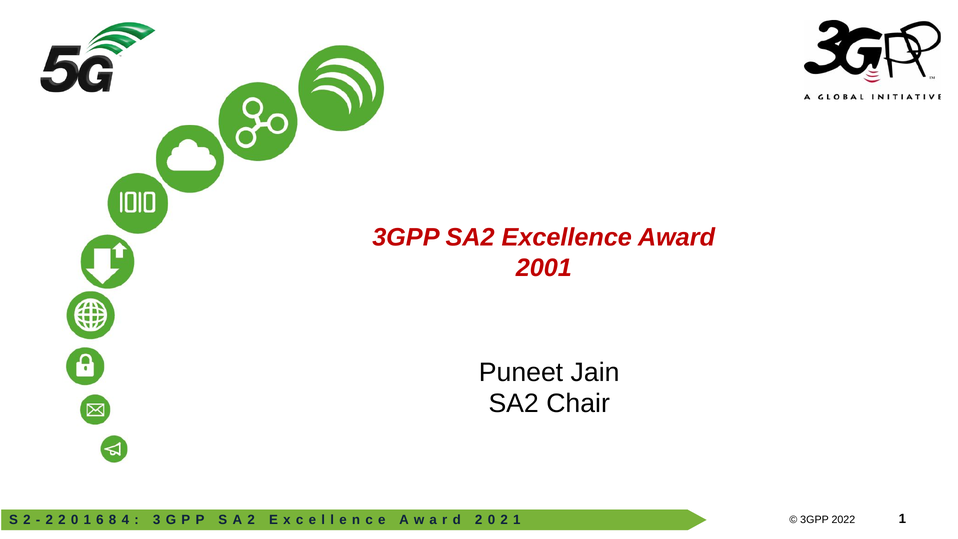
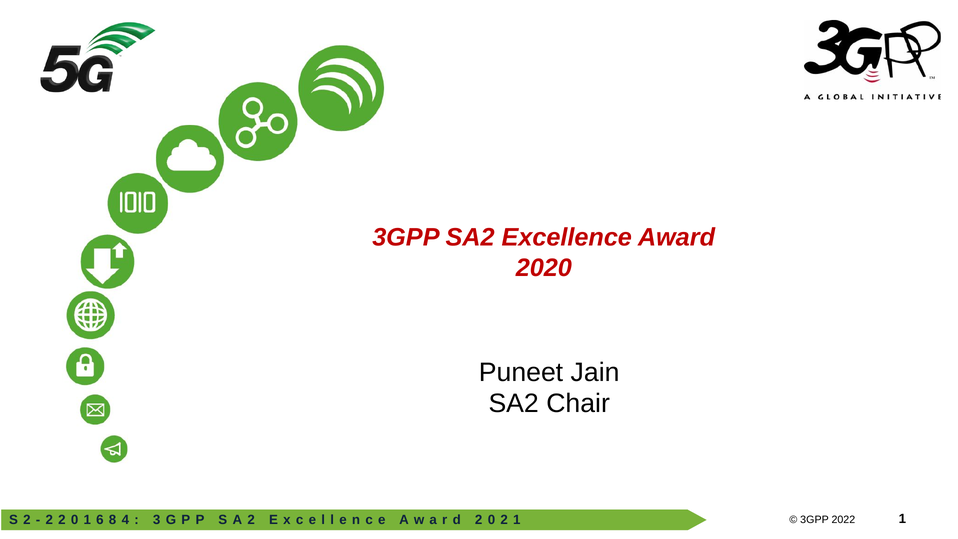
2001: 2001 -> 2020
